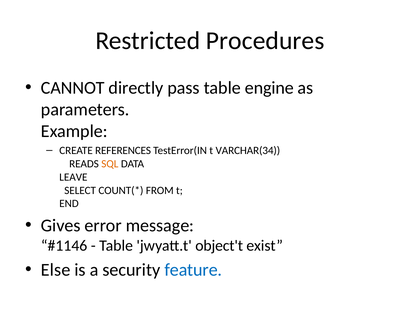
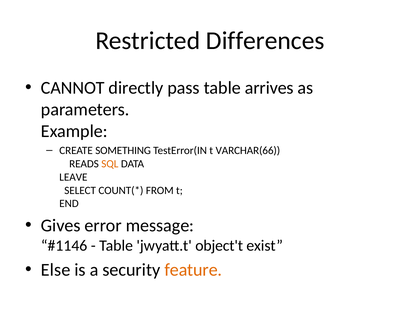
Procedures: Procedures -> Differences
engine: engine -> arrives
REFERENCES: REFERENCES -> SOMETHING
VARCHAR(34: VARCHAR(34 -> VARCHAR(66
feature colour: blue -> orange
